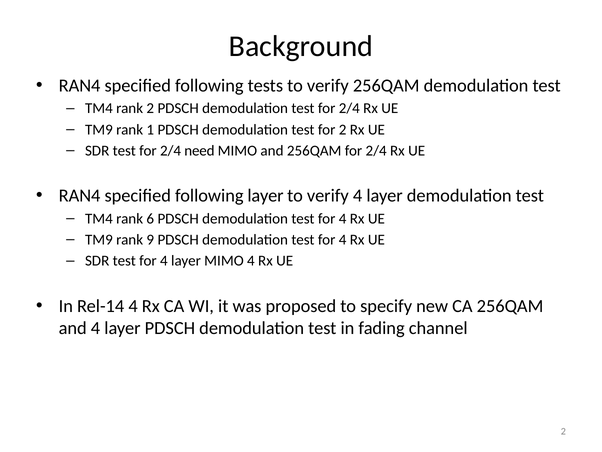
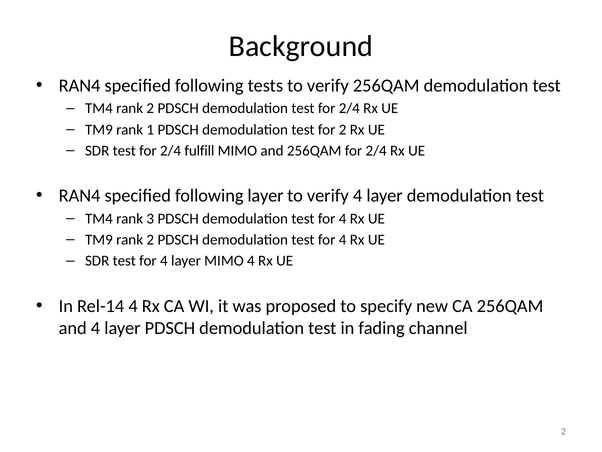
need: need -> fulfill
6: 6 -> 3
TM9 rank 9: 9 -> 2
